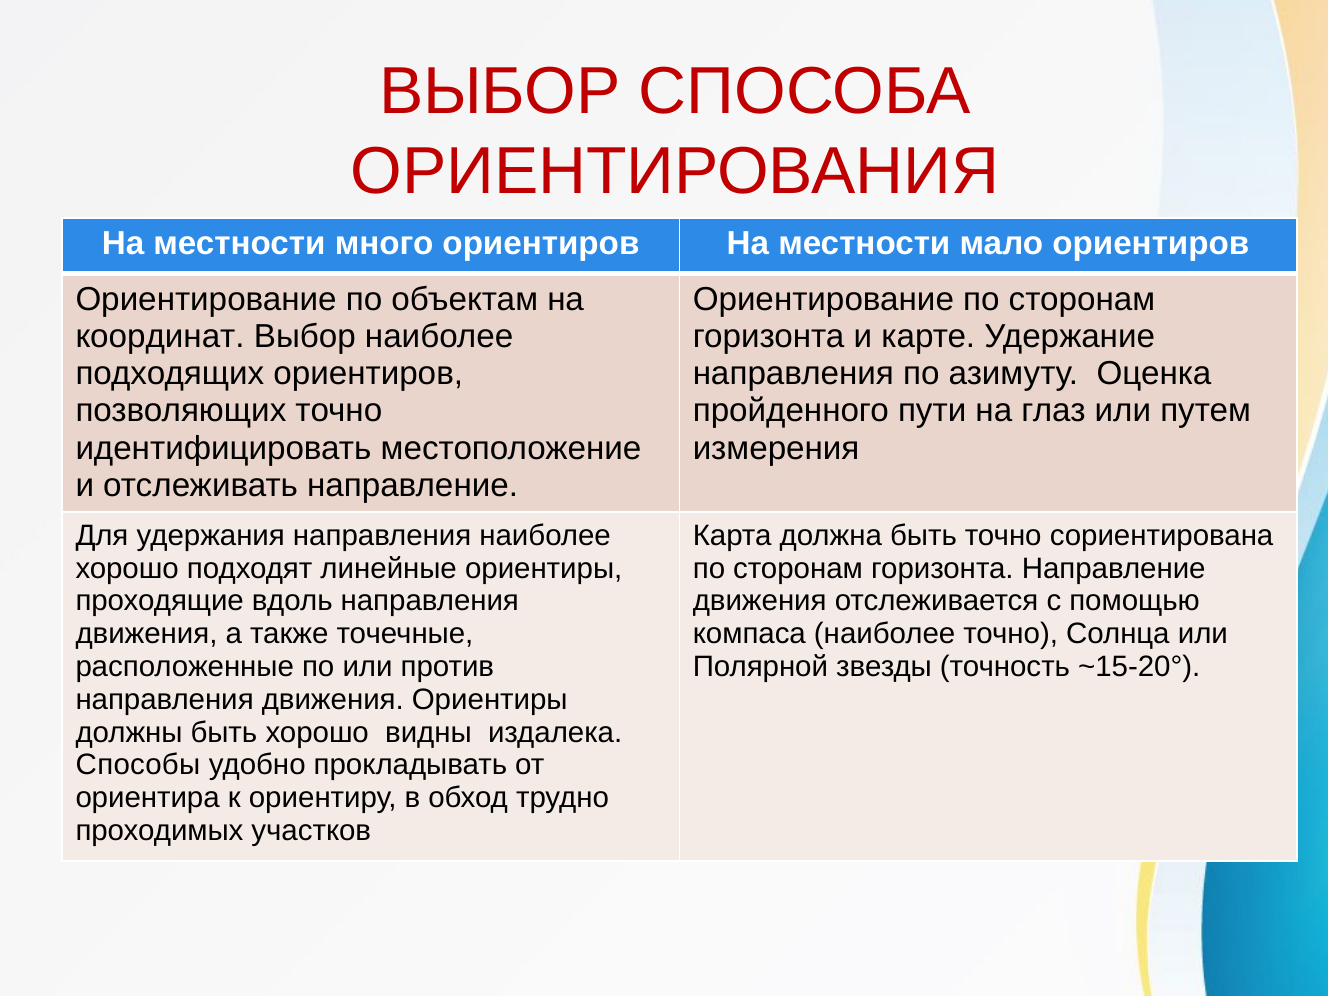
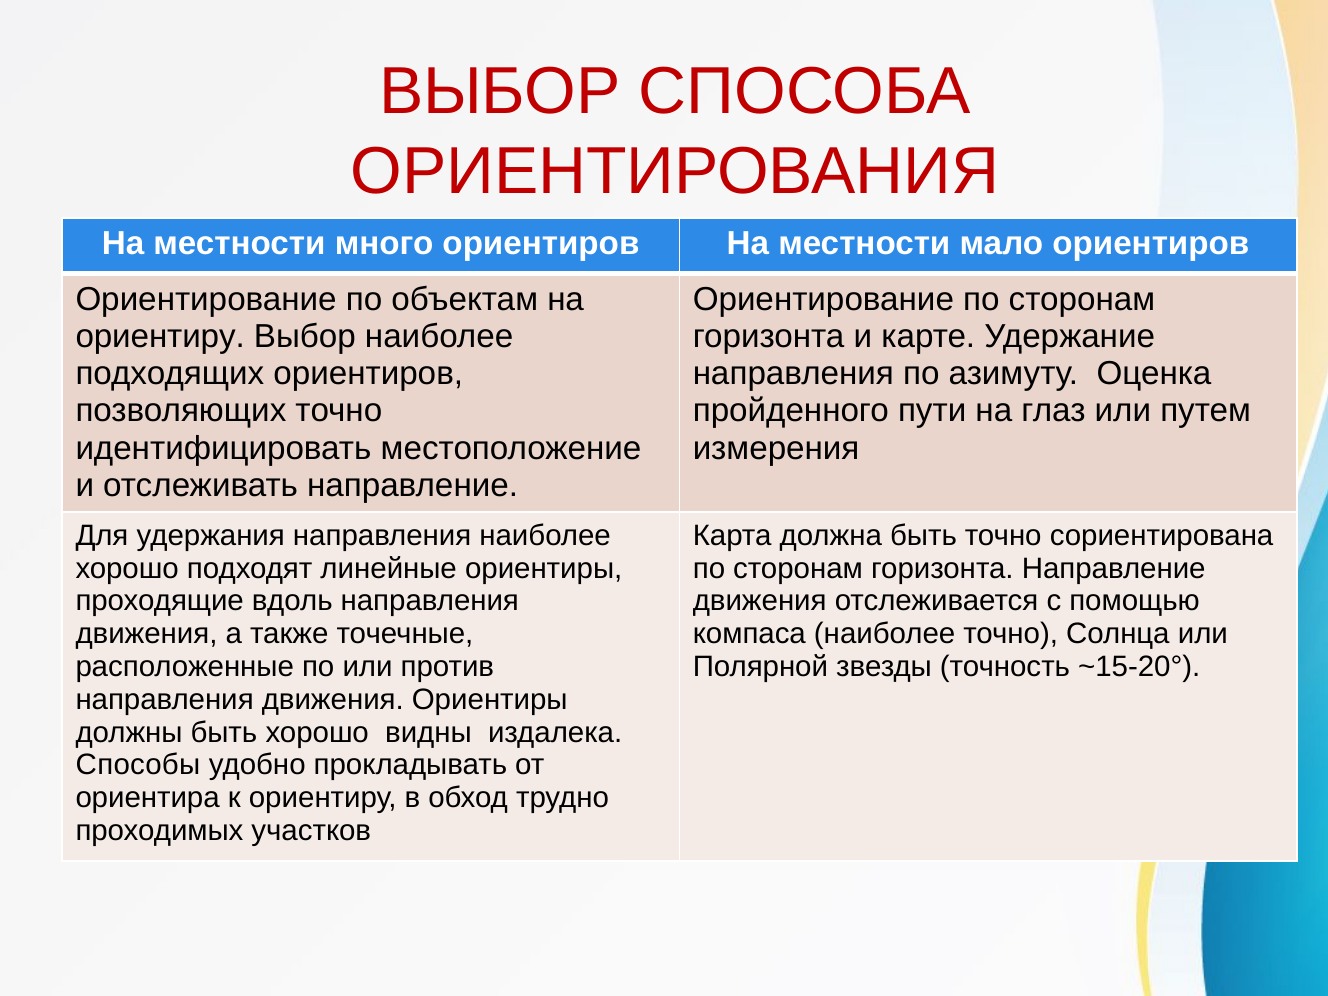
координат at (160, 337): координат -> ориентиру
